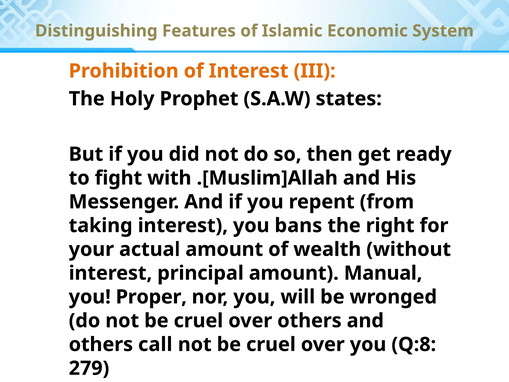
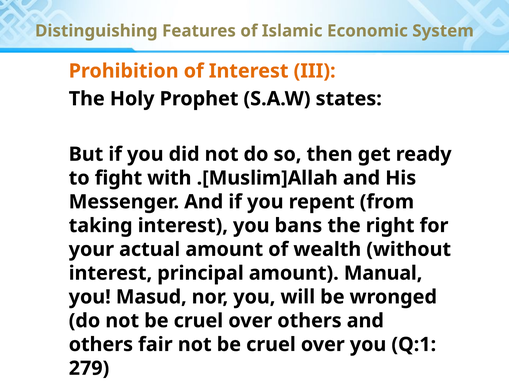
Proper: Proper -> Masud
call: call -> fair
Q:8: Q:8 -> Q:1
